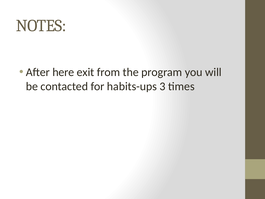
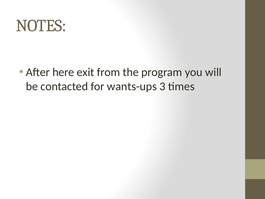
habits-ups: habits-ups -> wants-ups
